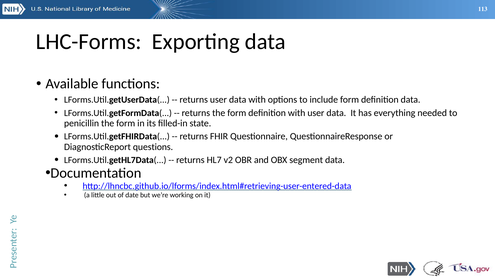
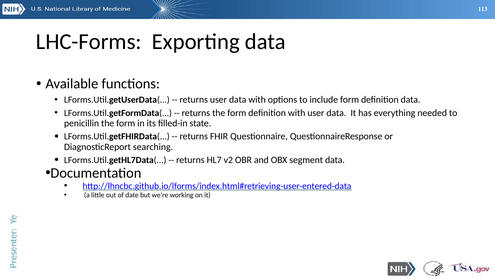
questions: questions -> searching
